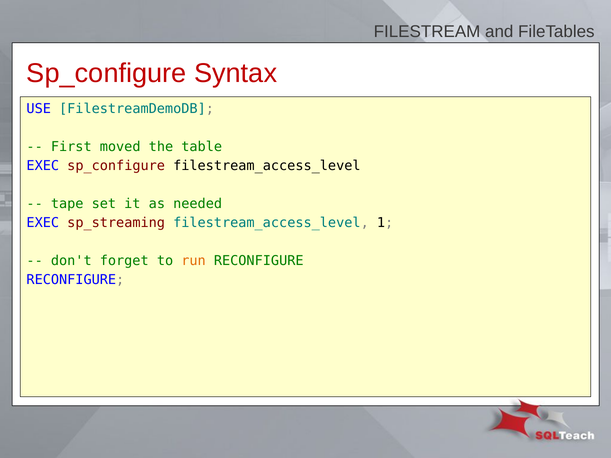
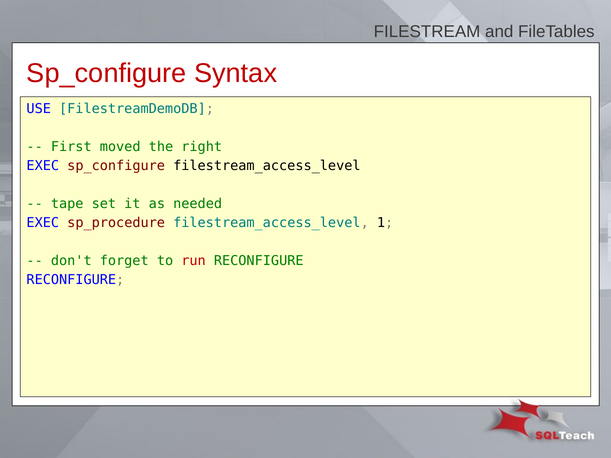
table: table -> right
sp_streaming: sp_streaming -> sp_procedure
run colour: orange -> red
